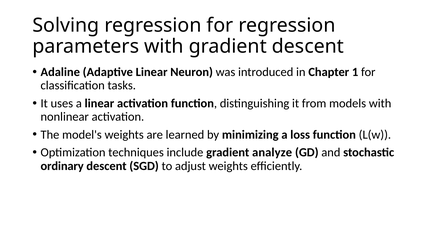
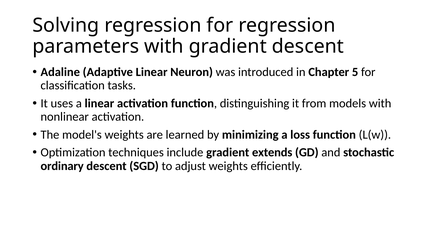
1: 1 -> 5
analyze: analyze -> extends
